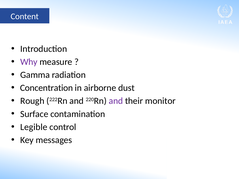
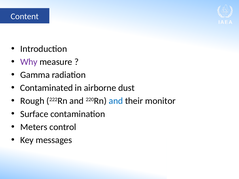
Concentration: Concentration -> Contaminated
and at (116, 101) colour: purple -> blue
Legible: Legible -> Meters
